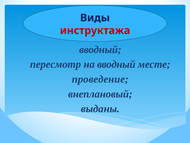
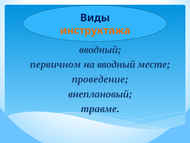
инструктажа at (95, 30) colour: red -> orange
пересмотр: пересмотр -> первичном
выданы: выданы -> травме
